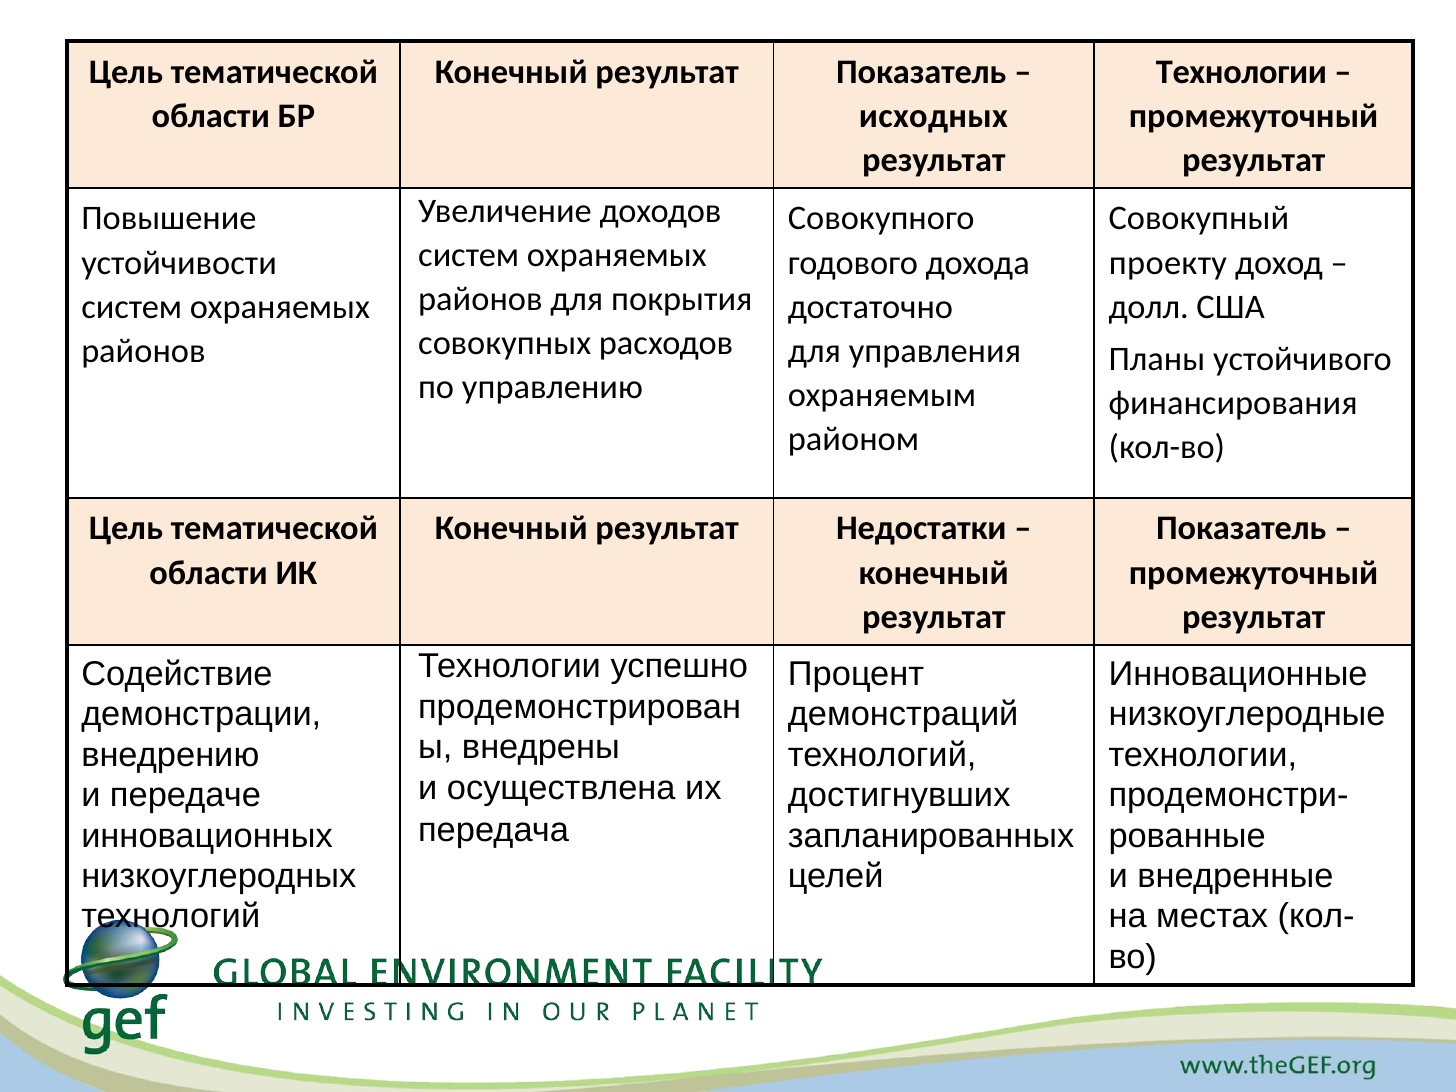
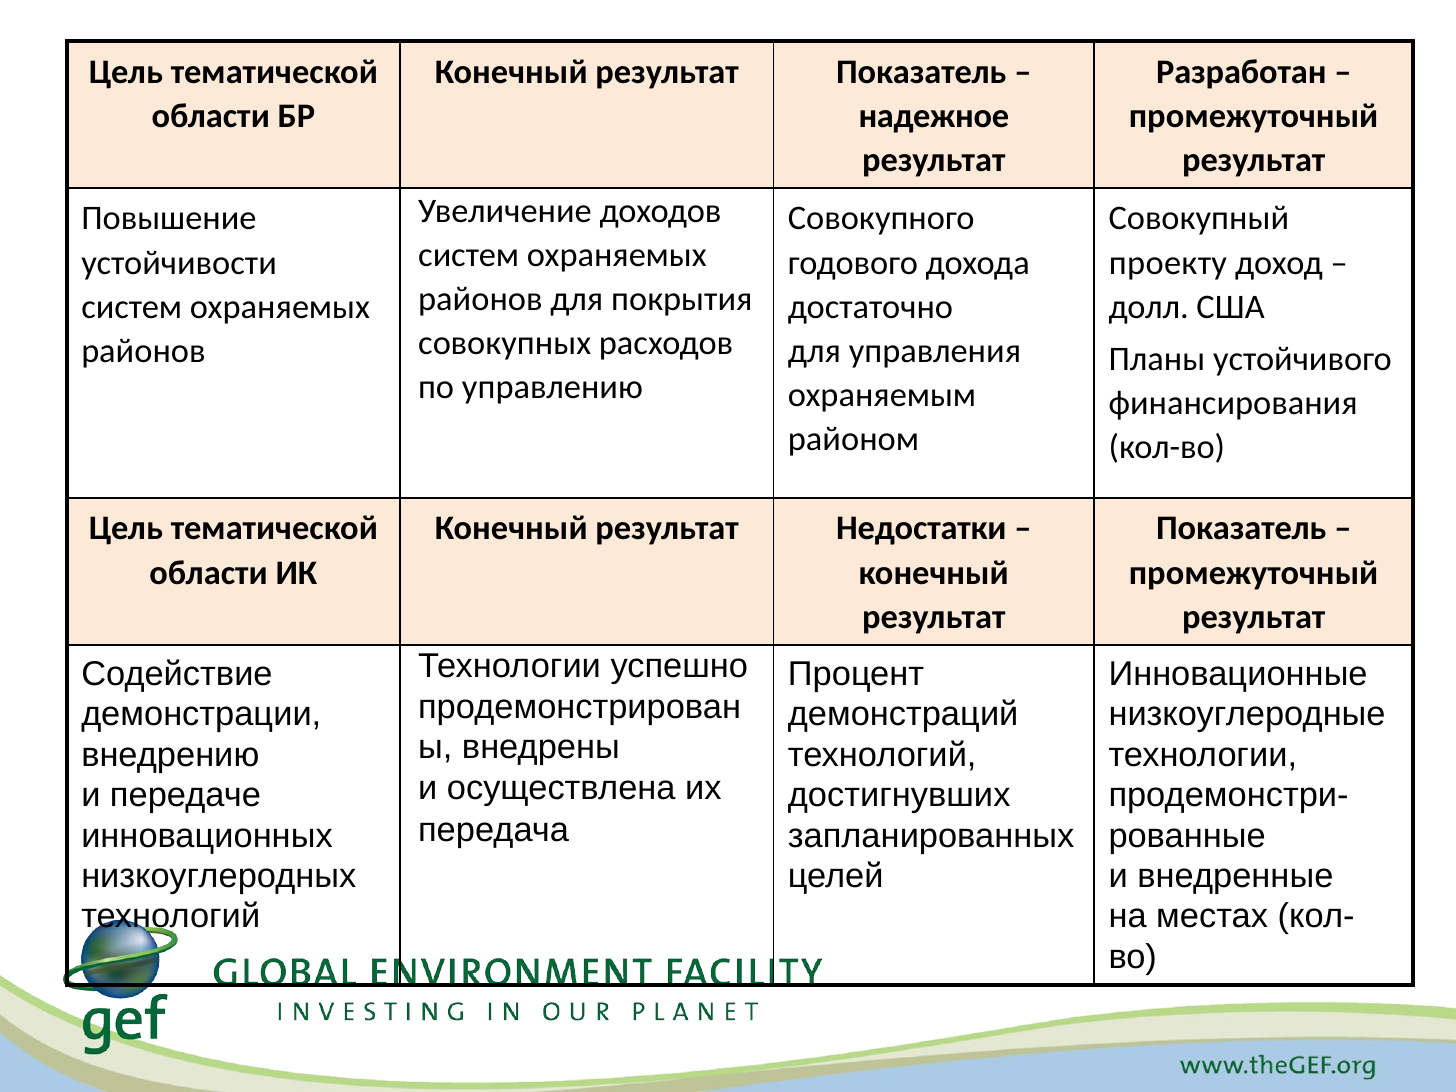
Технологии at (1241, 72): Технологии -> Разработан
исходных: исходных -> надежное
